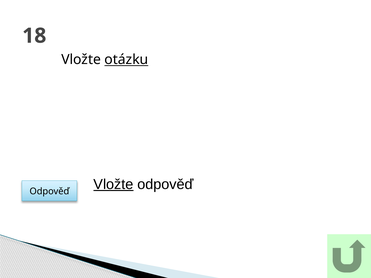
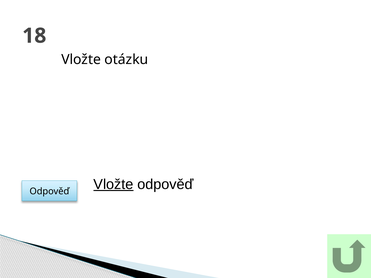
otázku underline: present -> none
